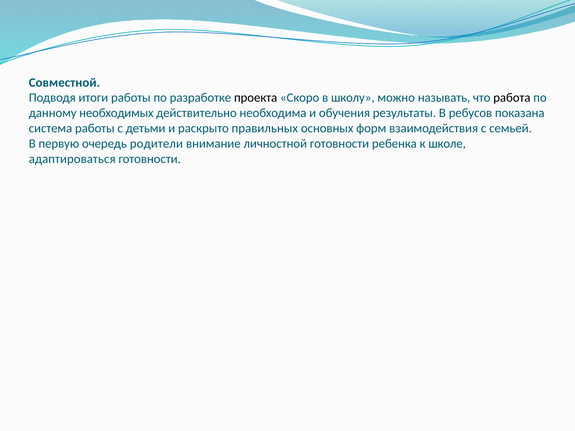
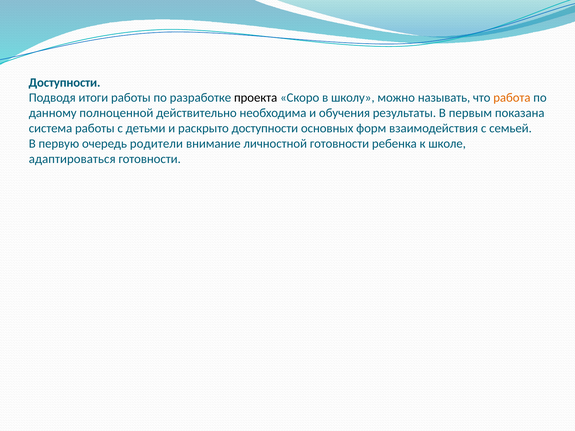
Совместной at (64, 83): Совместной -> Доступности
работа colour: black -> orange
необходимых: необходимых -> полноценной
ребусов: ребусов -> первым
раскрыто правильных: правильных -> доступности
